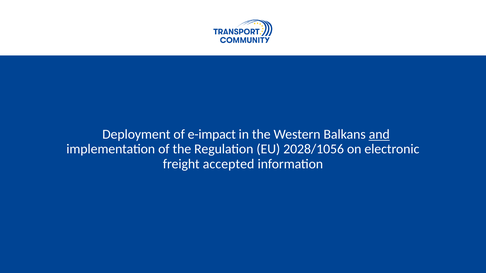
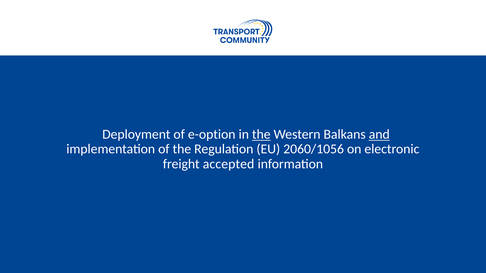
e-impact: e-impact -> e-option
the at (261, 135) underline: none -> present
2028/1056: 2028/1056 -> 2060/1056
